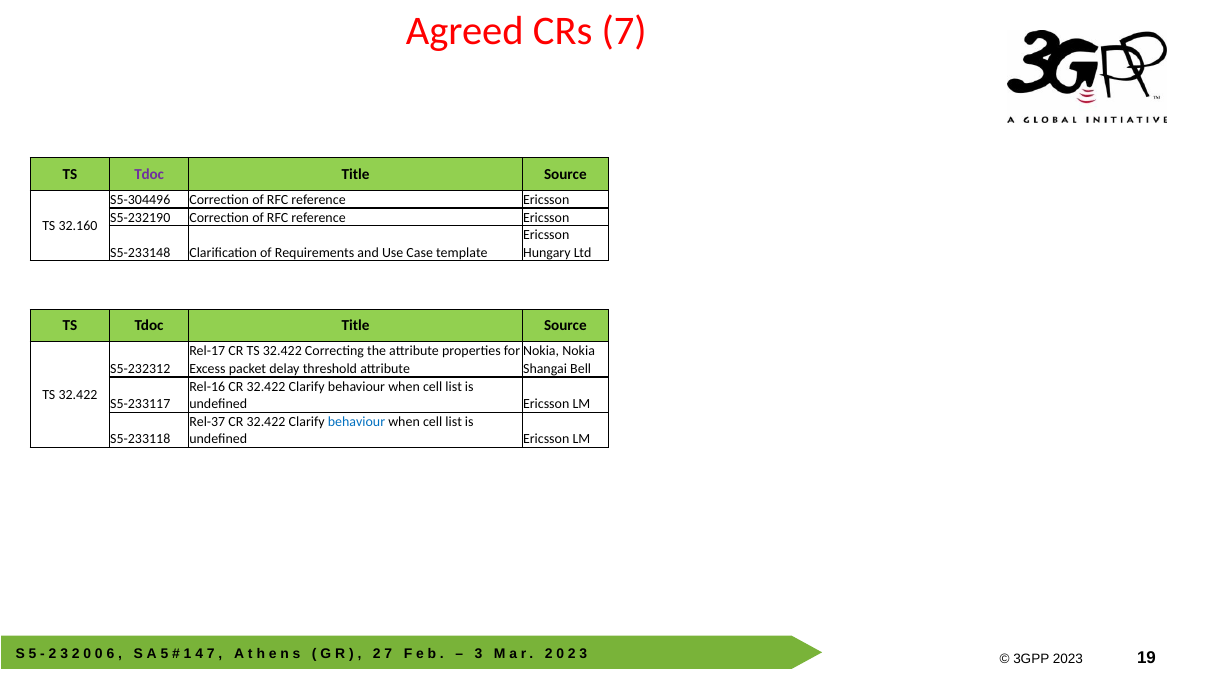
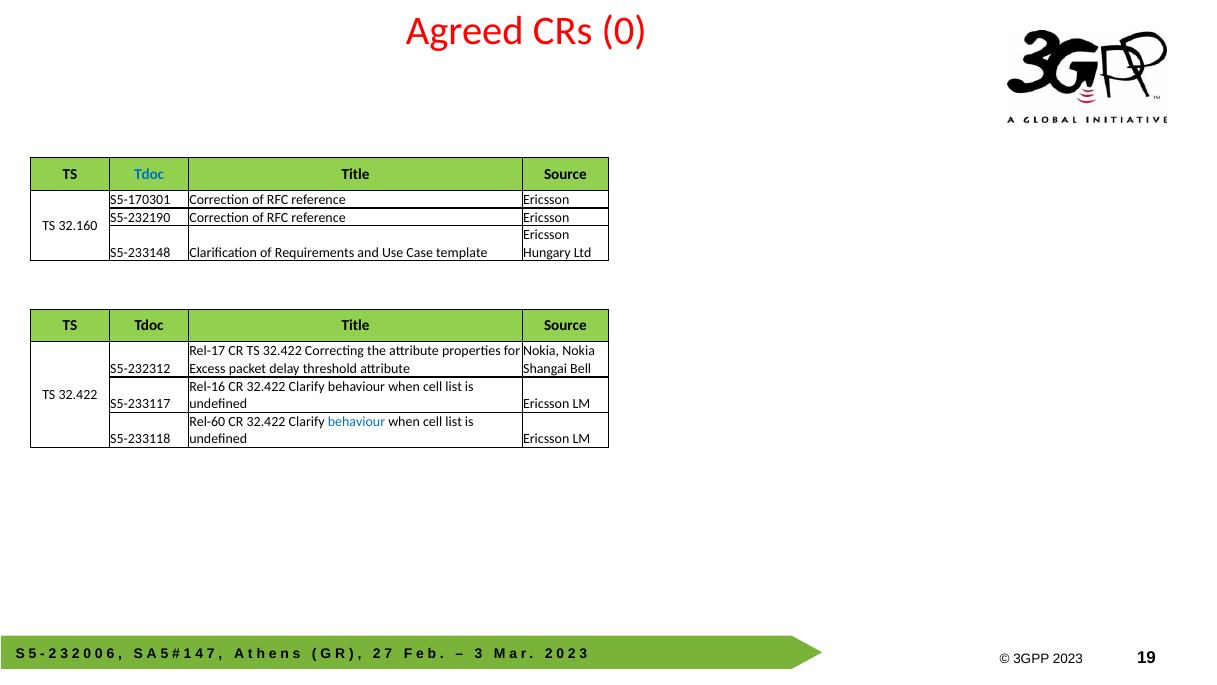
CRs 7: 7 -> 0
Tdoc at (149, 174) colour: purple -> blue
S5-304496: S5-304496 -> S5-170301
Rel-37: Rel-37 -> Rel-60
